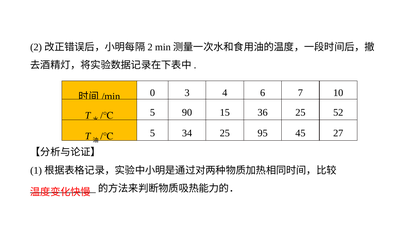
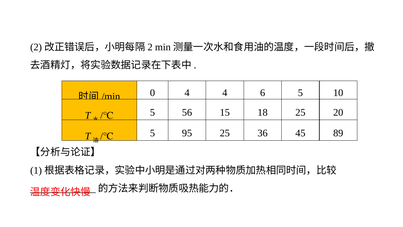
0 3: 3 -> 4
6 7: 7 -> 5
90: 90 -> 56
36: 36 -> 18
52: 52 -> 20
34: 34 -> 95
95: 95 -> 36
27: 27 -> 89
